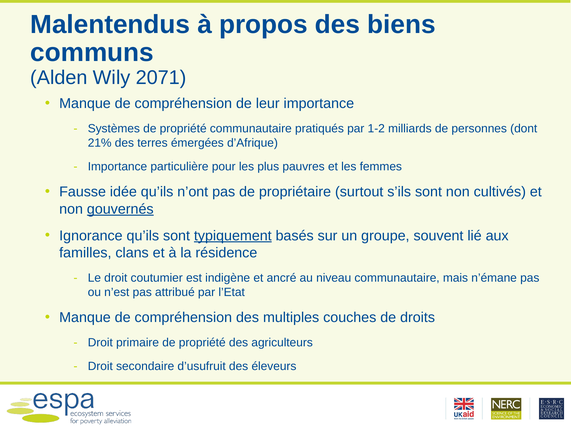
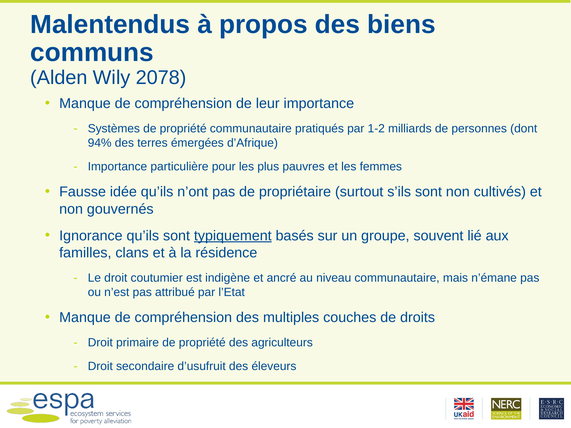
2071: 2071 -> 2078
21%: 21% -> 94%
gouvernés underline: present -> none
